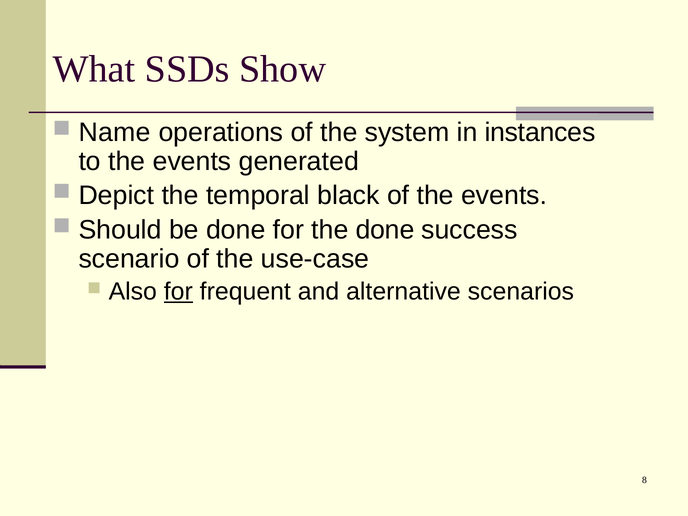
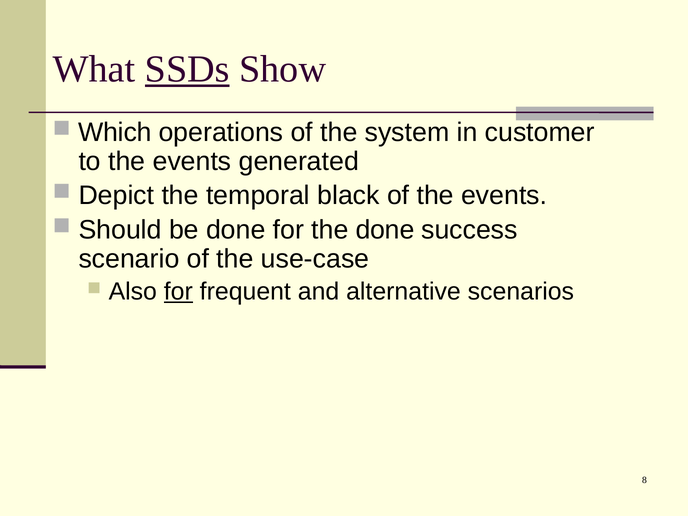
SSDs underline: none -> present
Name: Name -> Which
instances: instances -> customer
